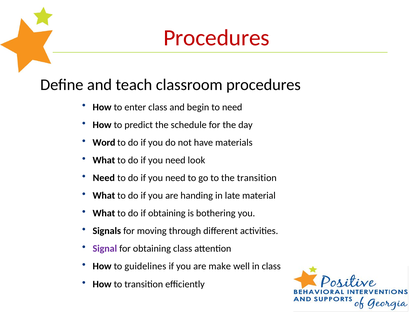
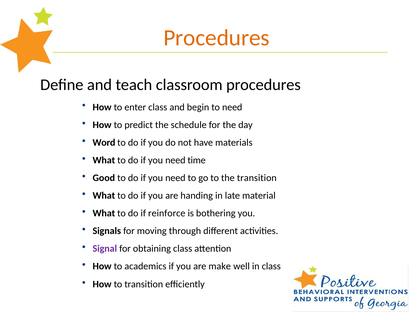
Procedures at (216, 38) colour: red -> orange
look: look -> time
Need at (104, 178): Need -> Good
if obtaining: obtaining -> reinforce
guidelines: guidelines -> academics
